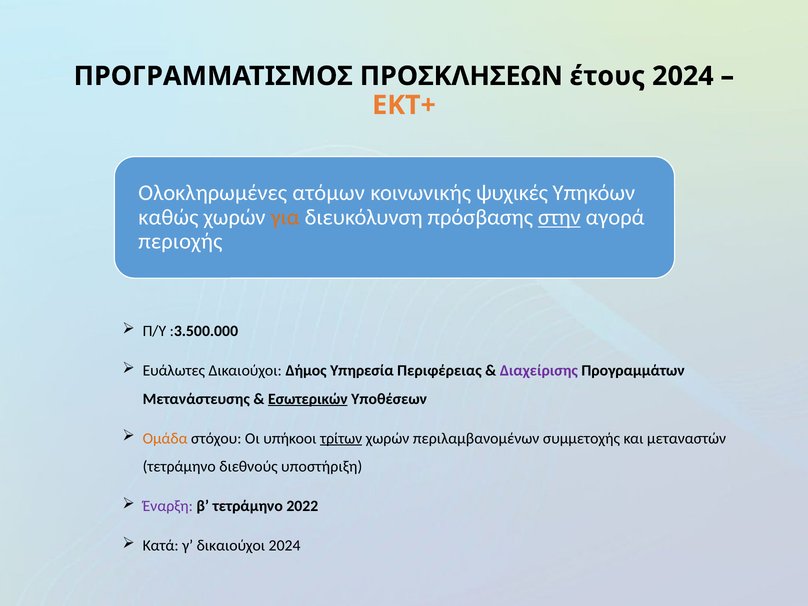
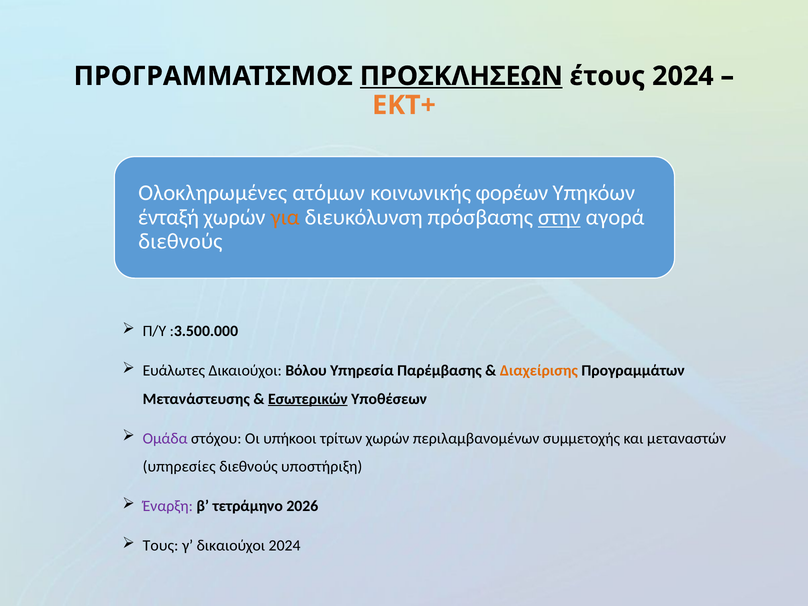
ΠΡΟΣΚΛΗΣΕΩΝ underline: none -> present
ψυχικές: ψυχικές -> φορέων
καθώς: καθώς -> ένταξή
περιοχής at (180, 242): περιοχής -> διεθνούς
Δήμος: Δήμος -> Βόλου
Περιφέρειας: Περιφέρειας -> Παρέμβασης
Διαχείρισης colour: purple -> orange
Ομάδα colour: orange -> purple
τρίτων underline: present -> none
τετράμηνο at (179, 467): τετράμηνο -> υπηρεσίες
2022: 2022 -> 2026
Κατά: Κατά -> Τους
